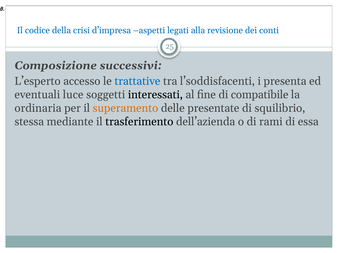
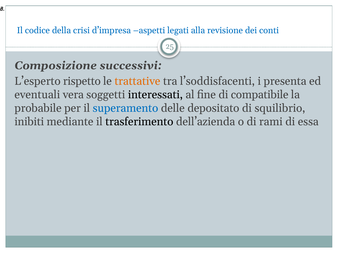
accesso: accesso -> rispetto
trattative colour: blue -> orange
luce: luce -> vera
ordinaria: ordinaria -> probabile
superamento colour: orange -> blue
presentate: presentate -> depositato
stessa: stessa -> inibiti
